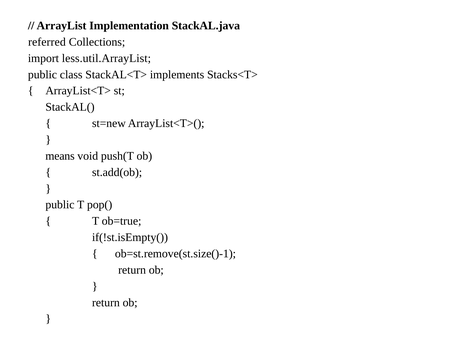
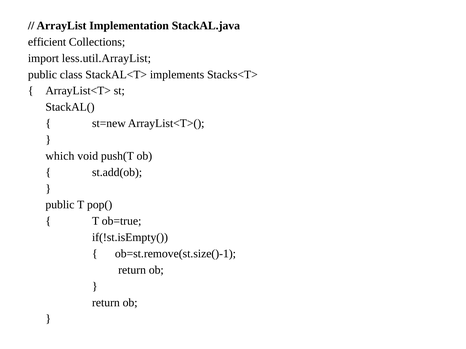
referred: referred -> efficient
means: means -> which
